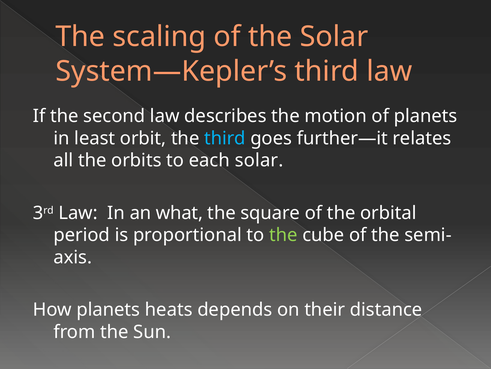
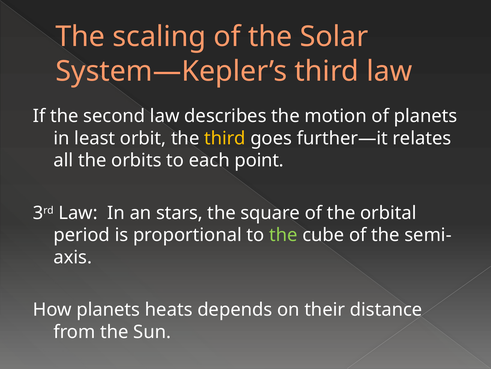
third at (225, 138) colour: light blue -> yellow
each solar: solar -> point
what: what -> stars
